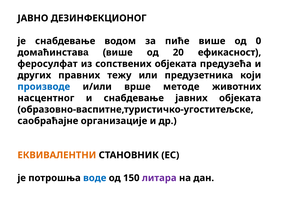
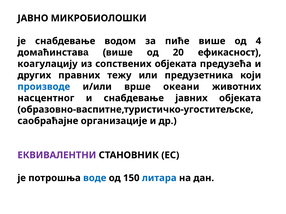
ДЕЗИНФЕКЦИОНОГ: ДЕЗИНФЕКЦИОНОГ -> МИКРОБИОЛОШКИ
0: 0 -> 4
феросулфат: феросулфат -> коагулацију
методе: методе -> океани
ЕКВИВАЛЕНТНИ colour: orange -> purple
литара colour: purple -> blue
